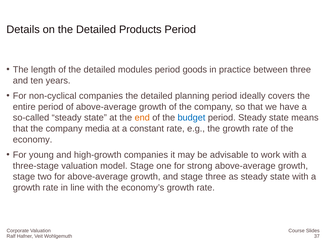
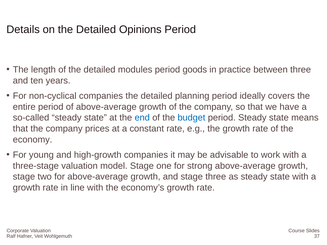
Products: Products -> Opinions
end colour: orange -> blue
media: media -> prices
